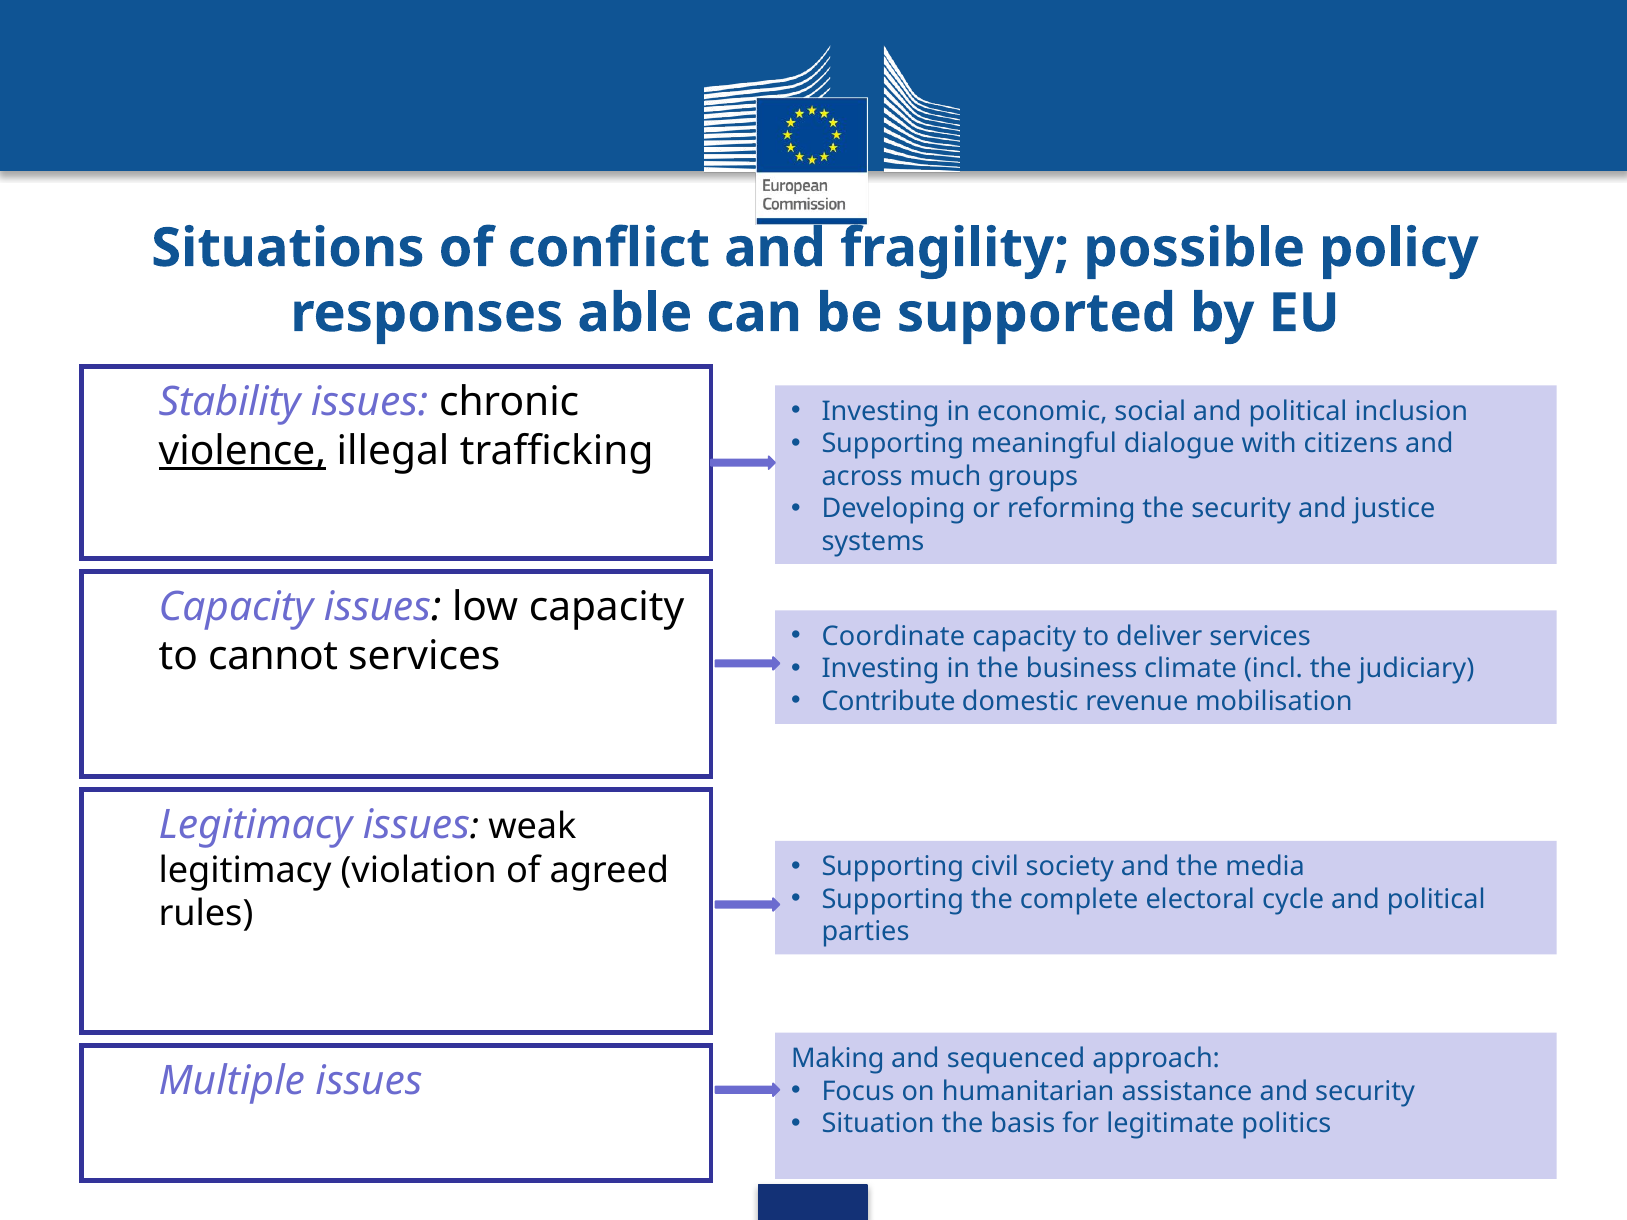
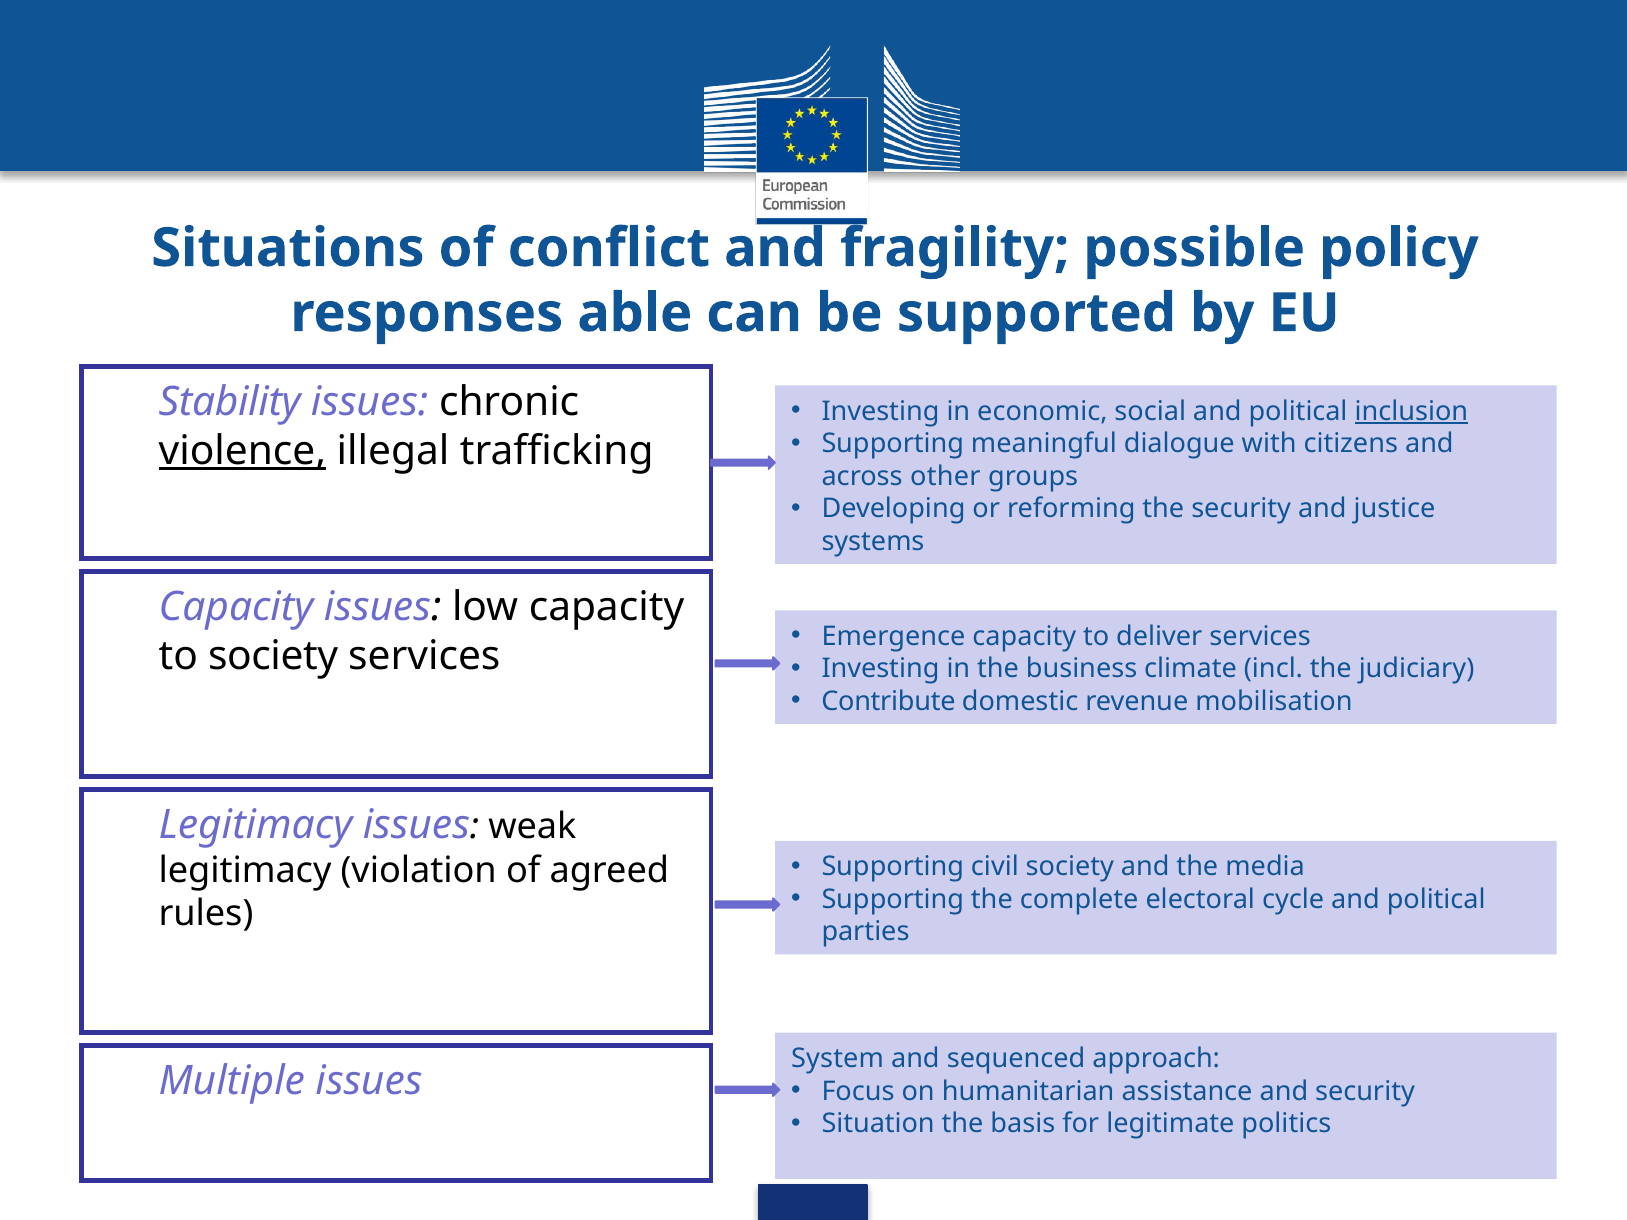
inclusion underline: none -> present
much: much -> other
Coordinate: Coordinate -> Emergence
to cannot: cannot -> society
Making: Making -> System
